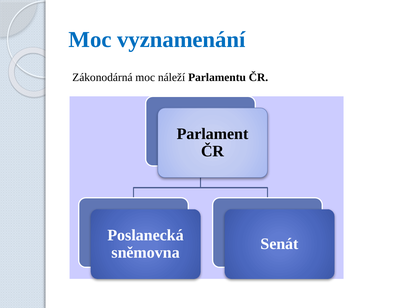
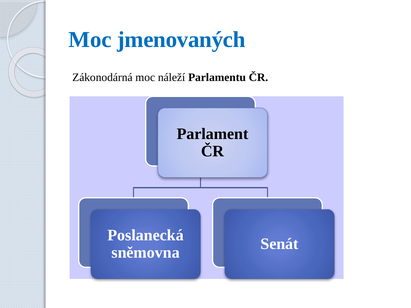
vyznamenání: vyznamenání -> jmenovaných
